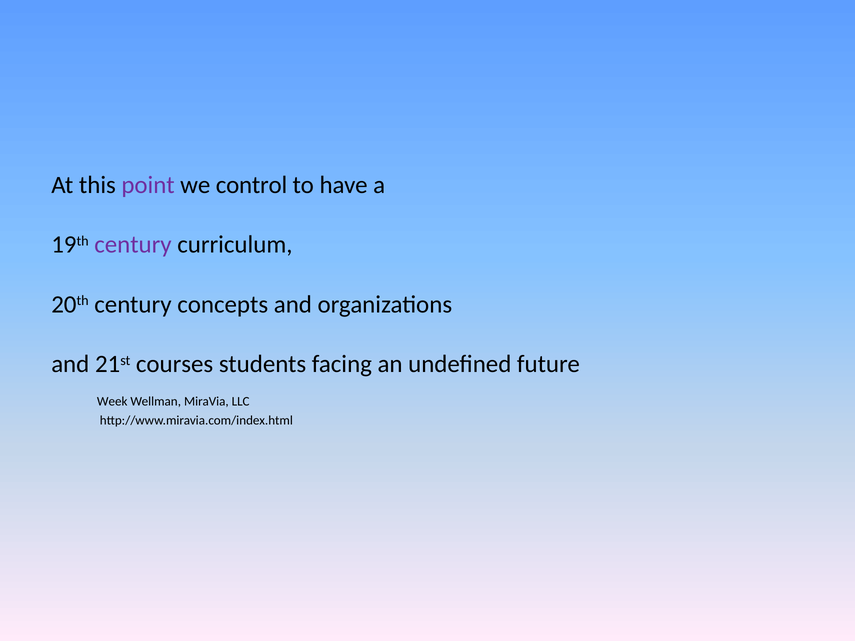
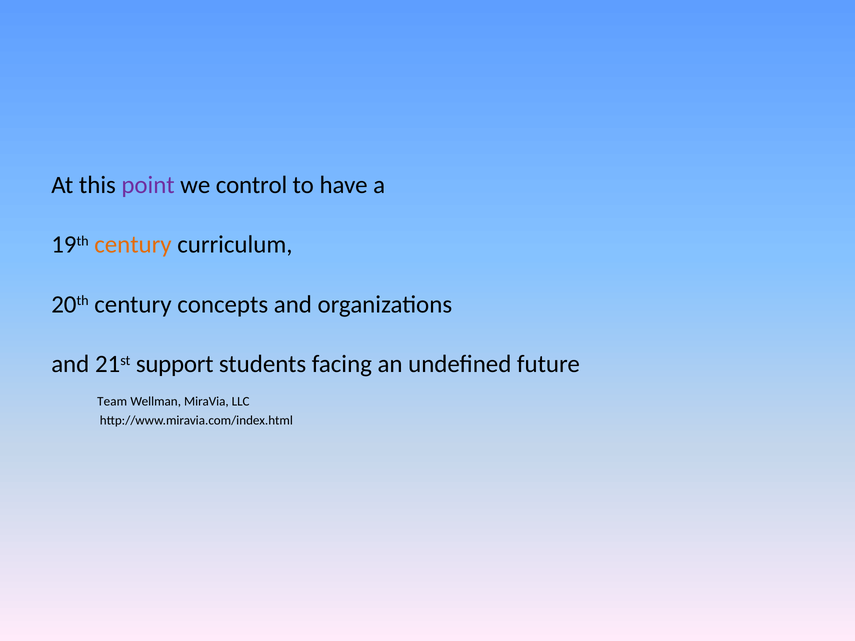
century at (133, 245) colour: purple -> orange
courses: courses -> support
Week: Week -> Team
